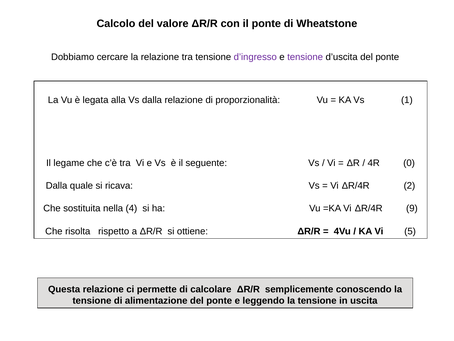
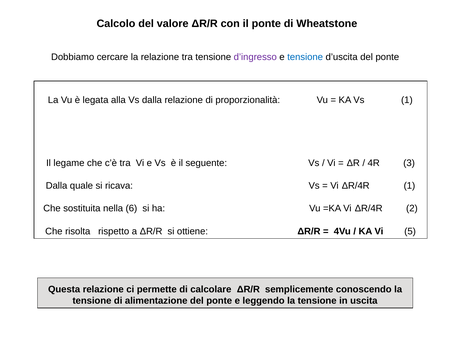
tensione at (305, 57) colour: purple -> blue
0: 0 -> 3
ΔR/4R 2: 2 -> 1
4: 4 -> 6
9: 9 -> 2
